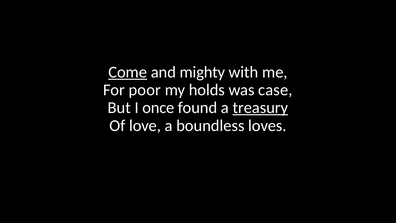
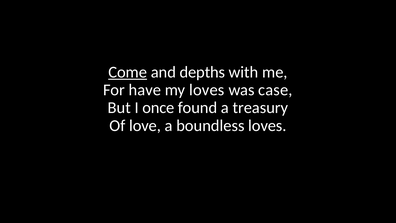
mighty: mighty -> depths
poor: poor -> have
my holds: holds -> loves
treasury underline: present -> none
